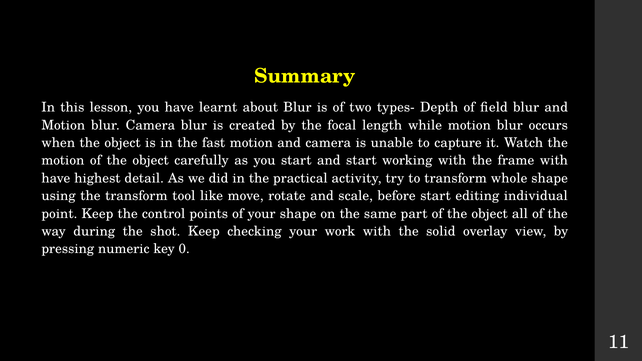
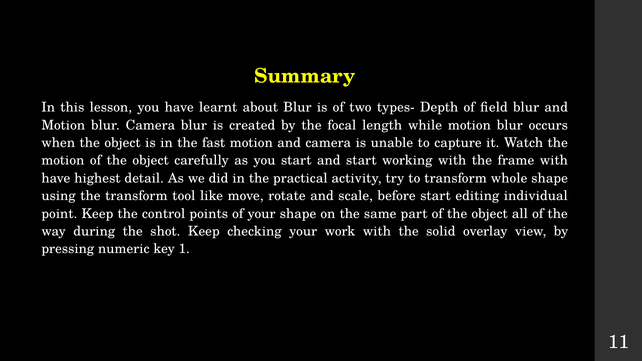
0: 0 -> 1
